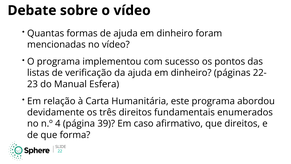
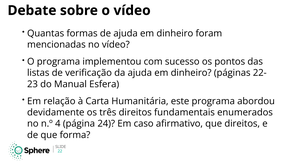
39: 39 -> 24
